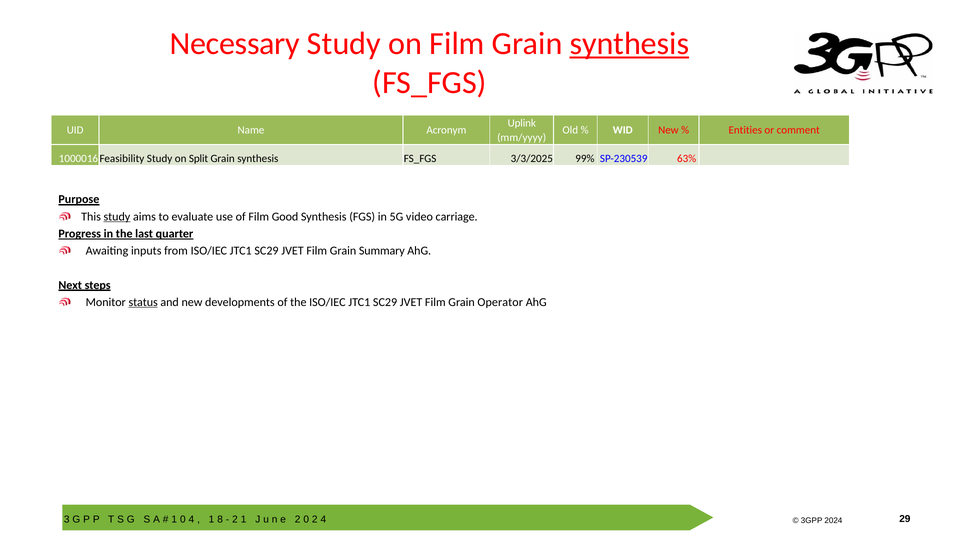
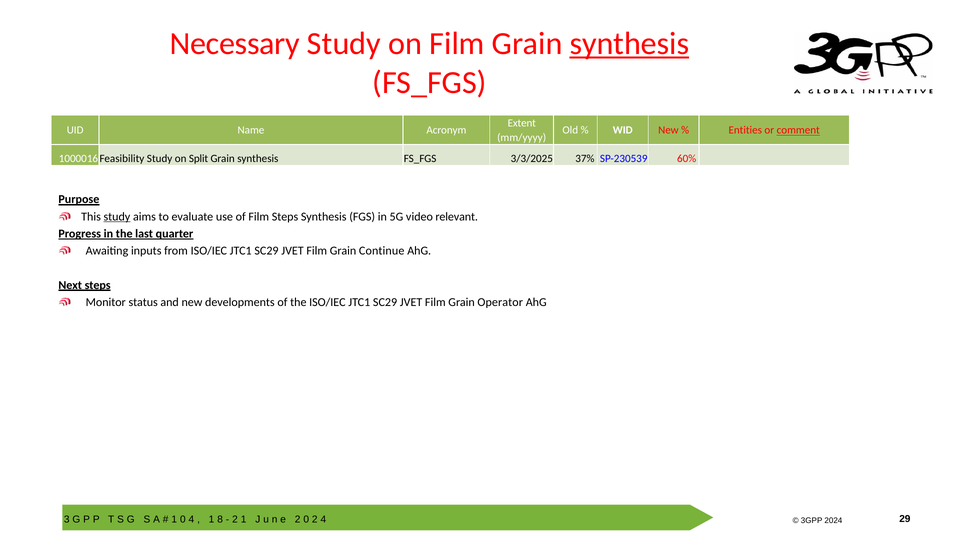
Uplink: Uplink -> Extent
comment underline: none -> present
99%: 99% -> 37%
63%: 63% -> 60%
Film Good: Good -> Steps
carriage: carriage -> relevant
Summary: Summary -> Continue
status underline: present -> none
